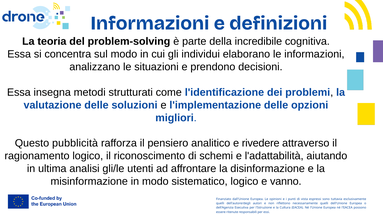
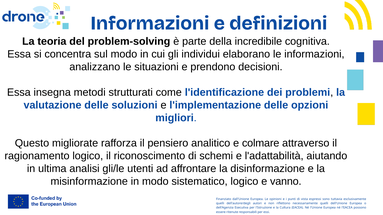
pubblicità: pubblicità -> migliorate
rivedere: rivedere -> colmare
